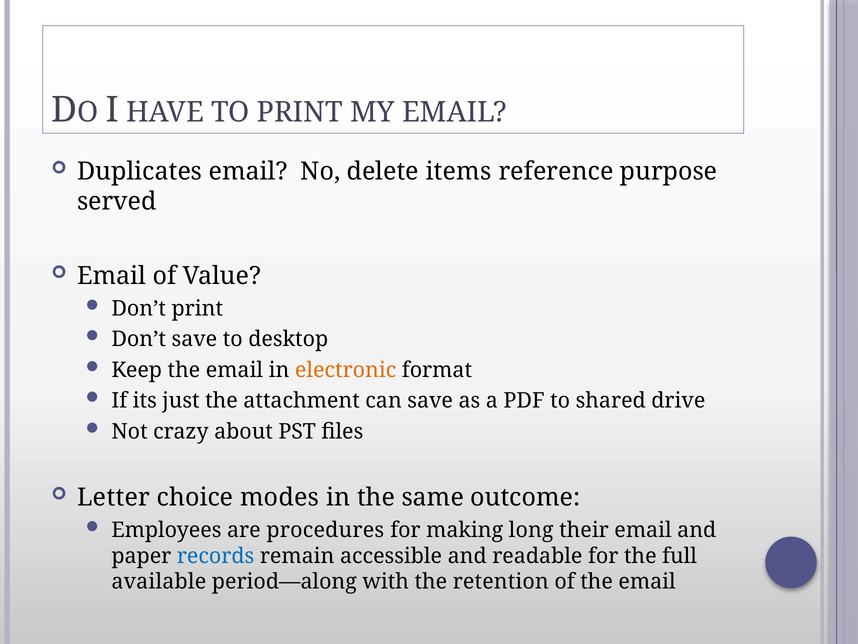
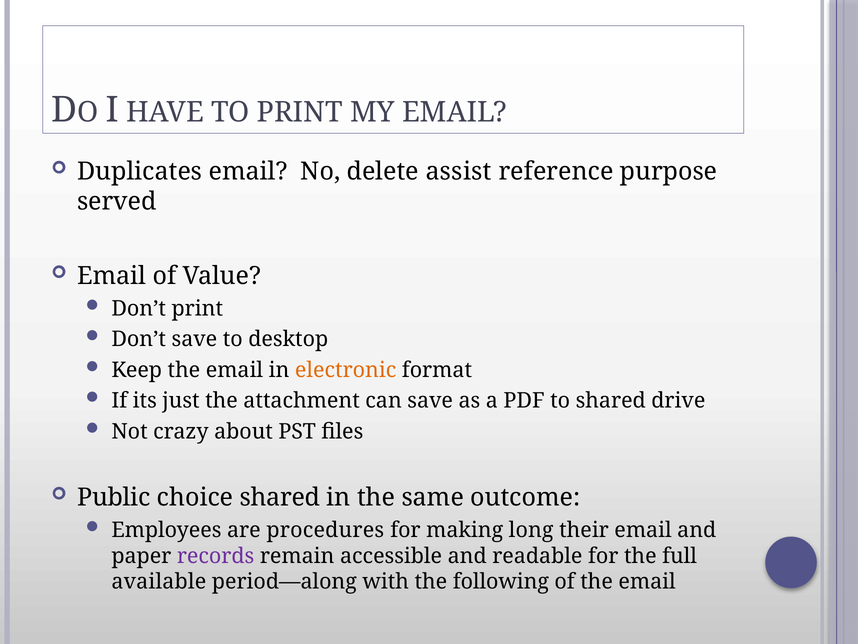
items: items -> assist
Letter: Letter -> Public
choice modes: modes -> shared
records colour: blue -> purple
retention: retention -> following
